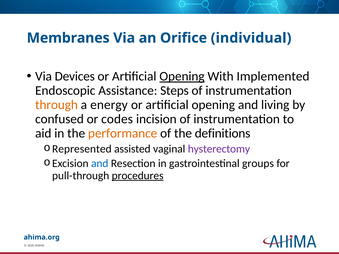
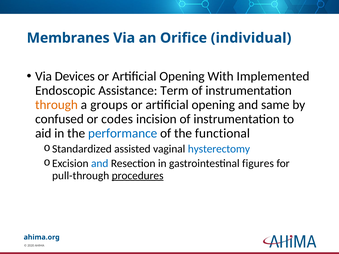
Opening at (182, 76) underline: present -> none
Steps: Steps -> Term
energy: energy -> groups
living: living -> same
performance colour: orange -> blue
definitions: definitions -> functional
Represented: Represented -> Standardized
hysterectomy colour: purple -> blue
groups: groups -> figures
